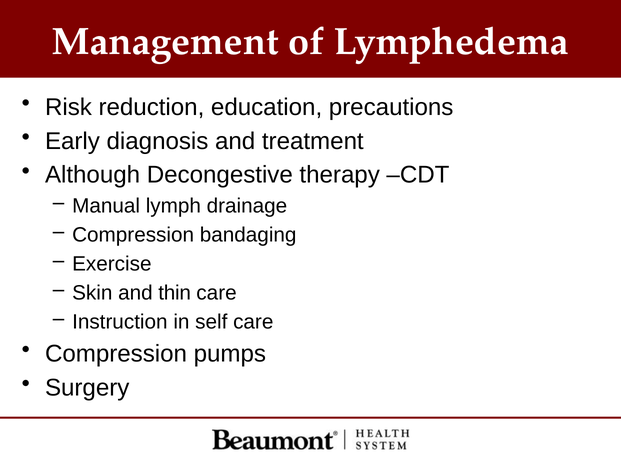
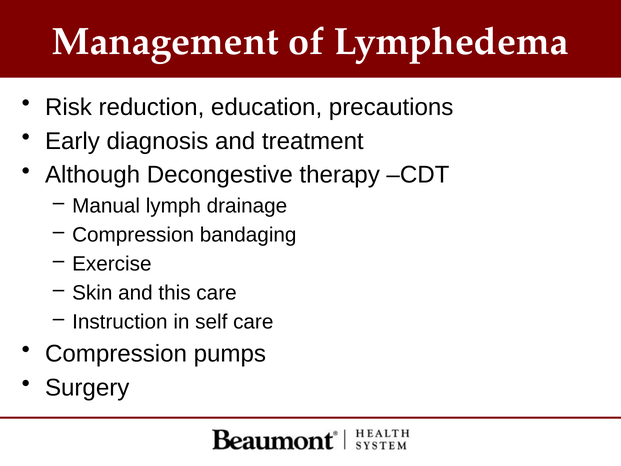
thin: thin -> this
